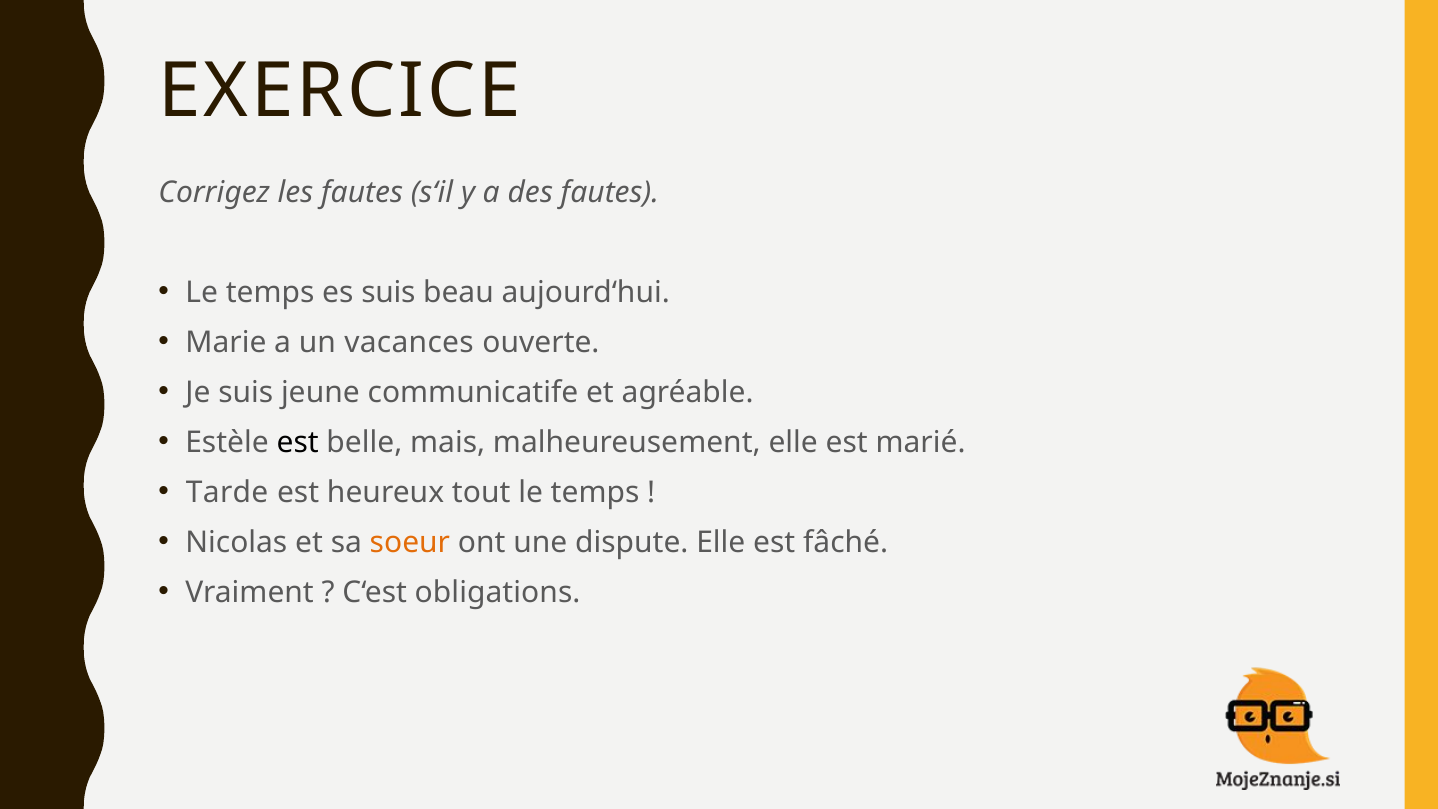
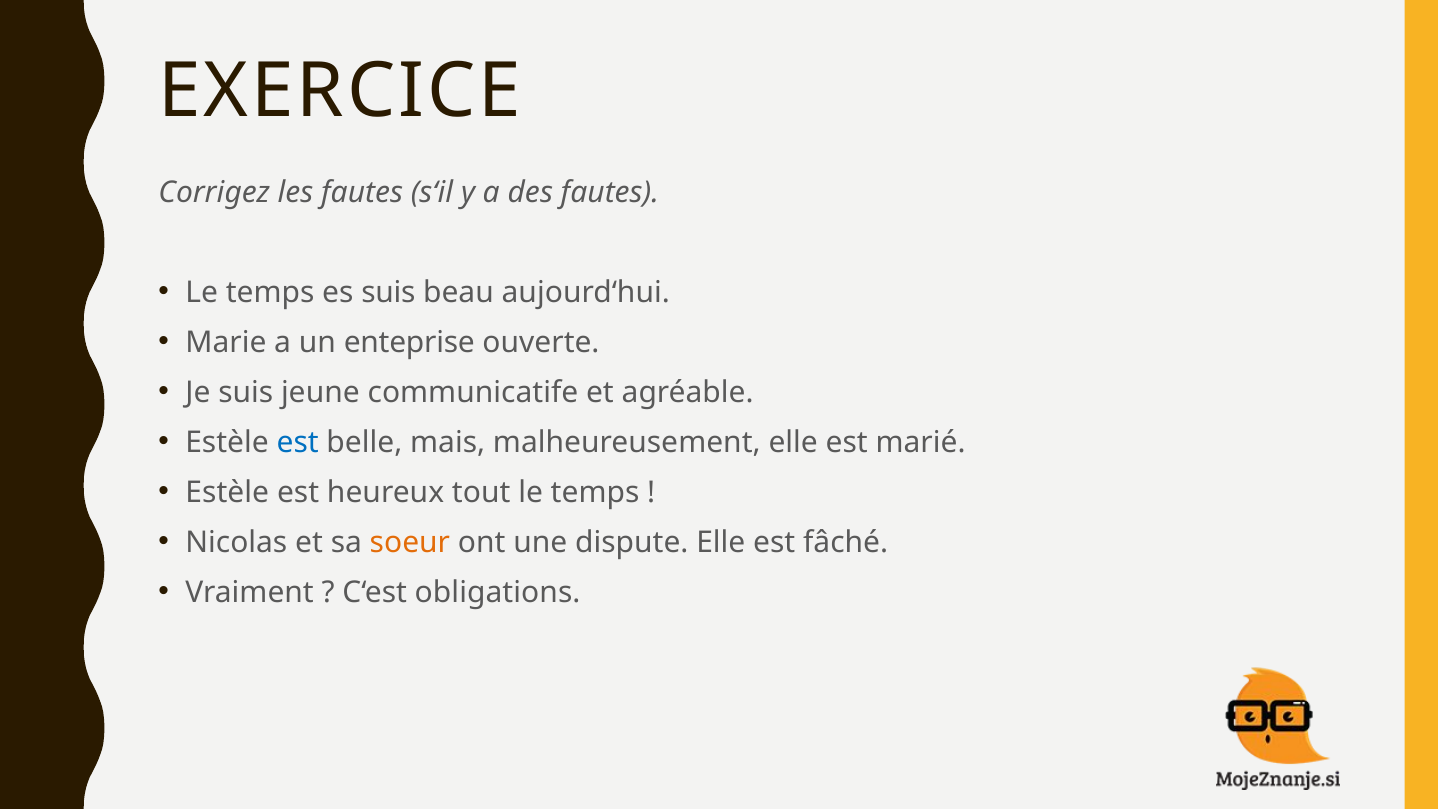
vacances: vacances -> enteprise
est at (298, 442) colour: black -> blue
Tarde at (227, 492): Tarde -> Estèle
